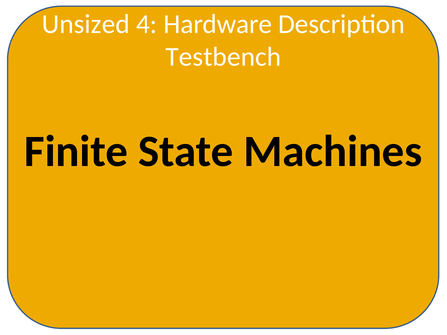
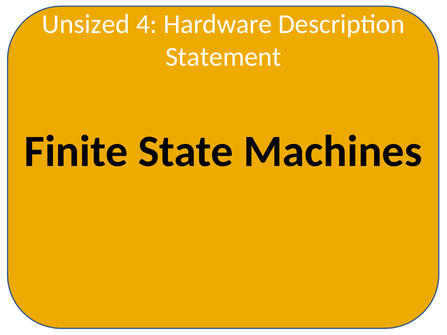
Testbench: Testbench -> Statement
